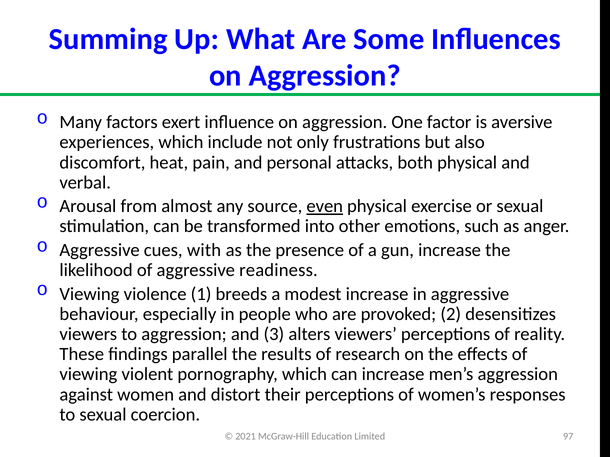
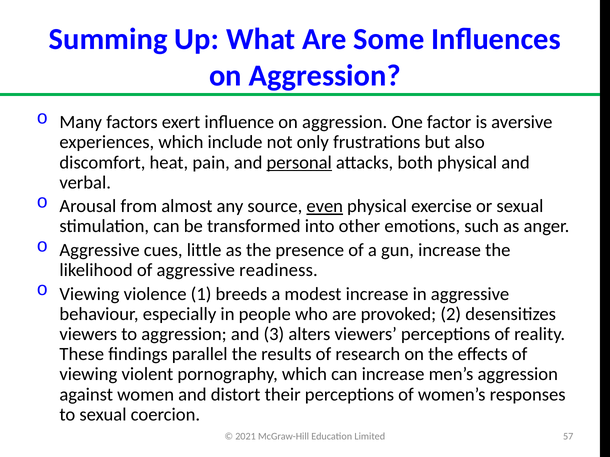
personal underline: none -> present
with: with -> little
97: 97 -> 57
